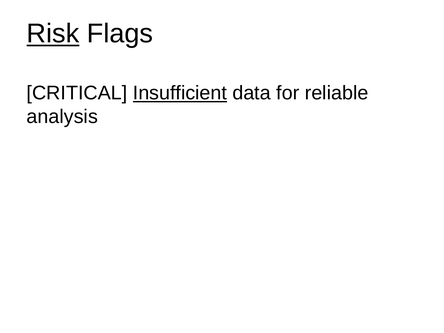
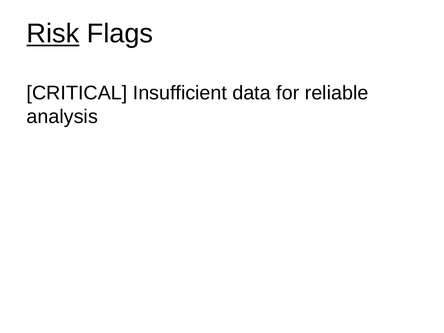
Insufficient underline: present -> none
